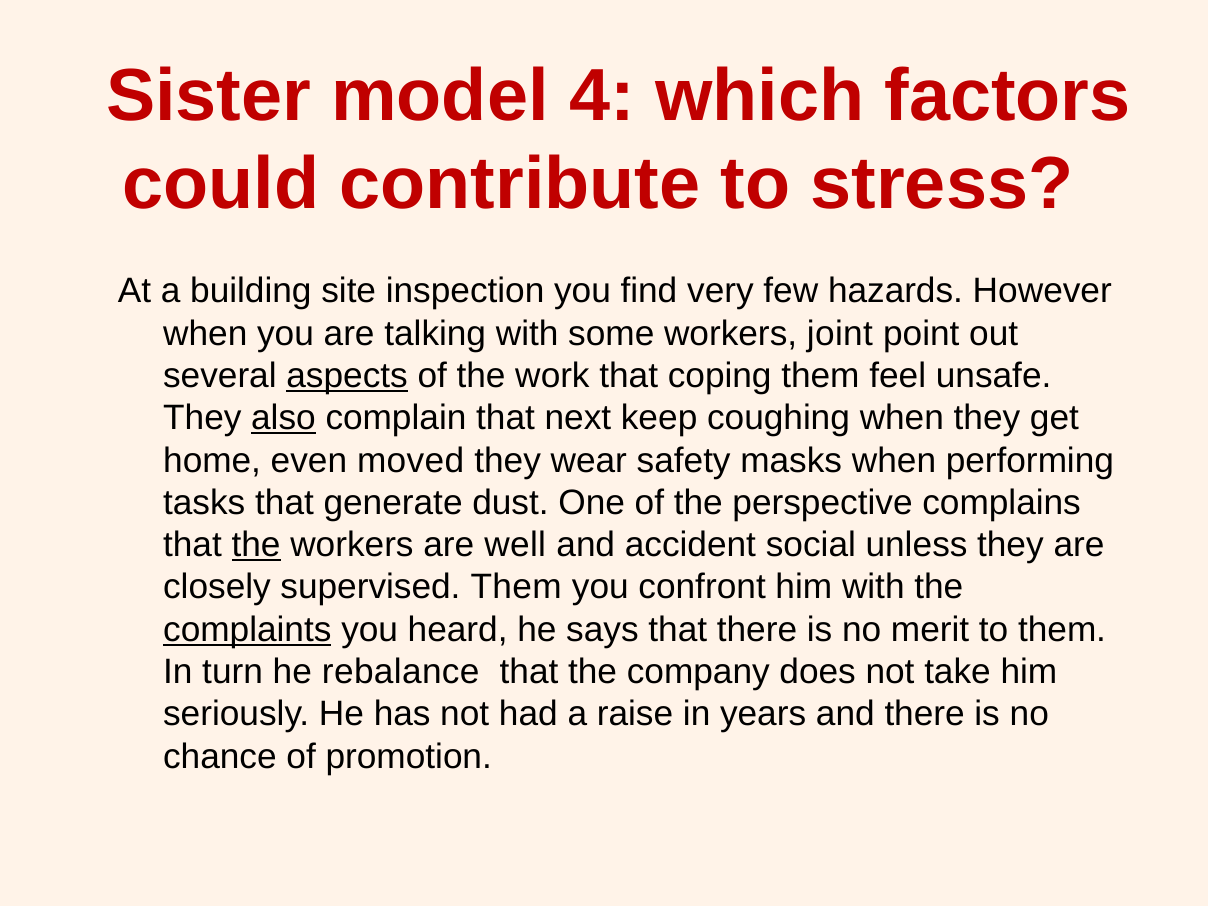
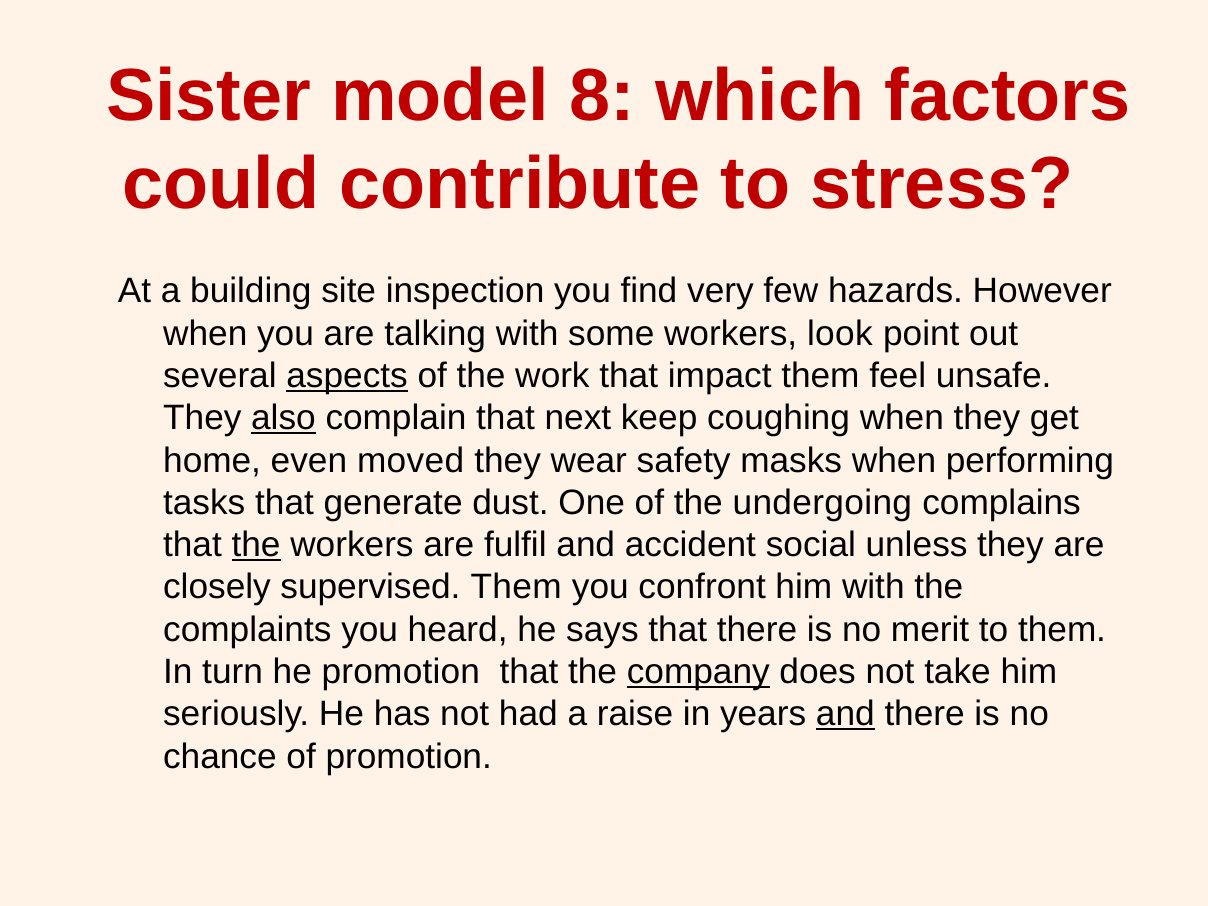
4: 4 -> 8
joint: joint -> look
coping: coping -> impact
perspective: perspective -> undergoing
well: well -> fulfil
complaints underline: present -> none
he rebalance: rebalance -> promotion
company underline: none -> present
and at (845, 714) underline: none -> present
